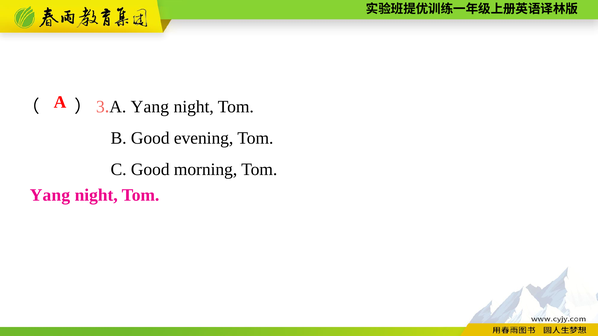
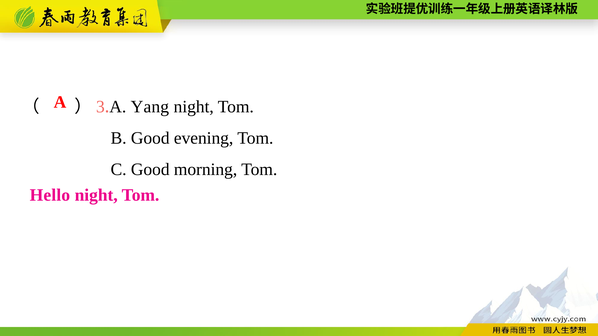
Yang at (50, 195): Yang -> Hello
